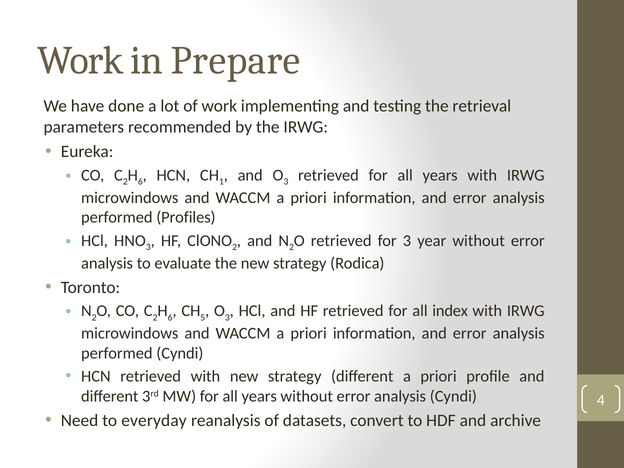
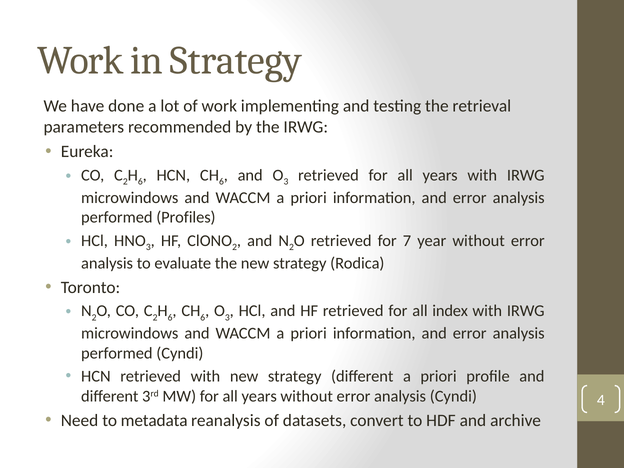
in Prepare: Prepare -> Strategy
1 at (221, 182): 1 -> 6
for 3: 3 -> 7
5 at (203, 317): 5 -> 6
everyday: everyday -> metadata
